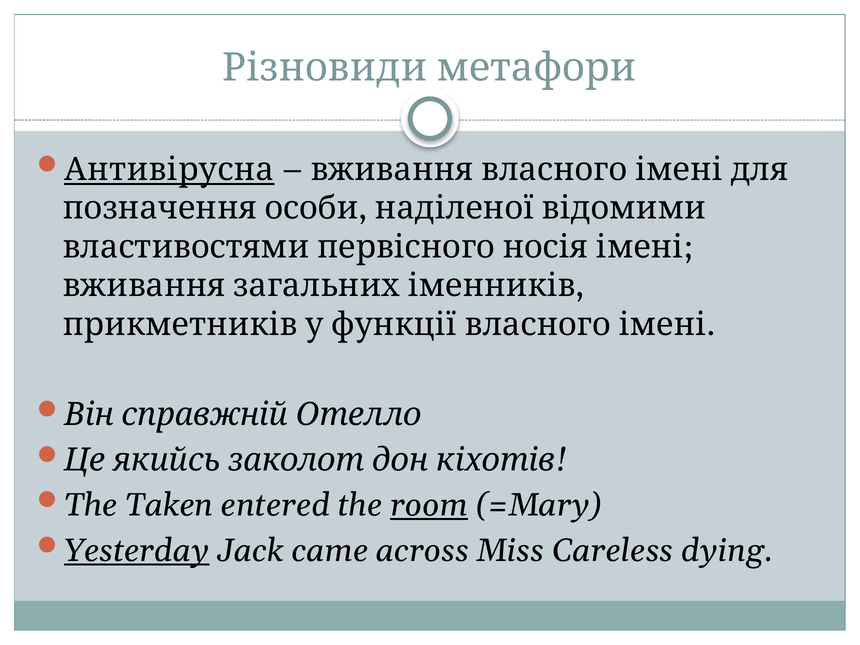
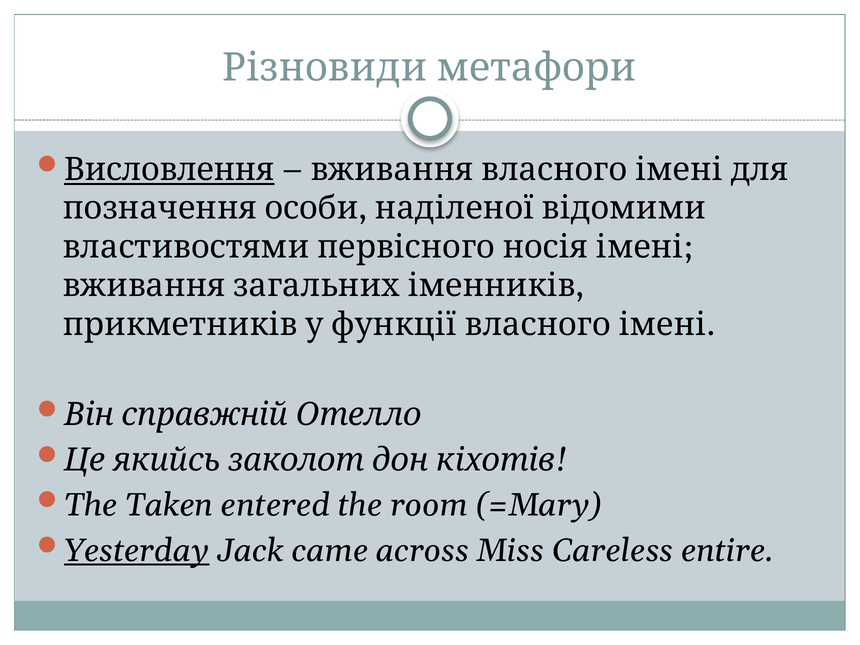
Антивірусна: Антивірусна -> Висловлення
room underline: present -> none
dying: dying -> entire
